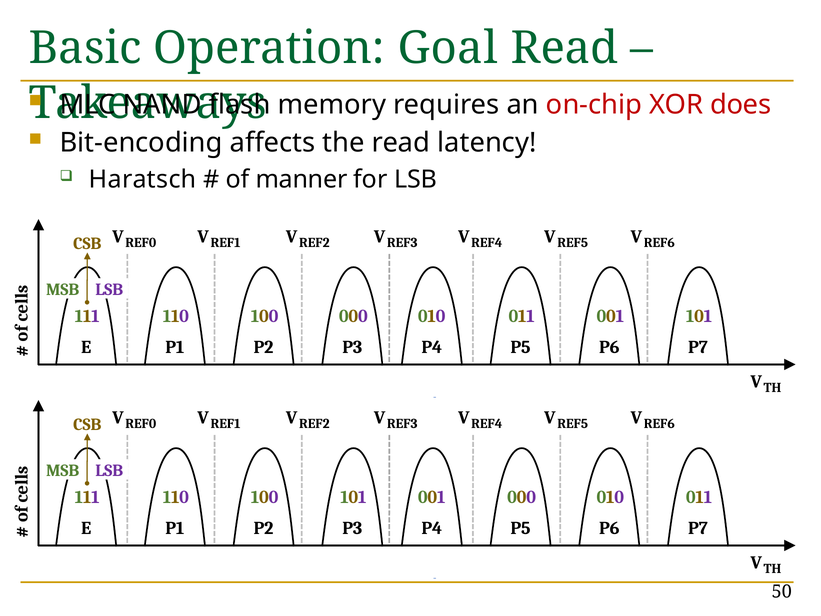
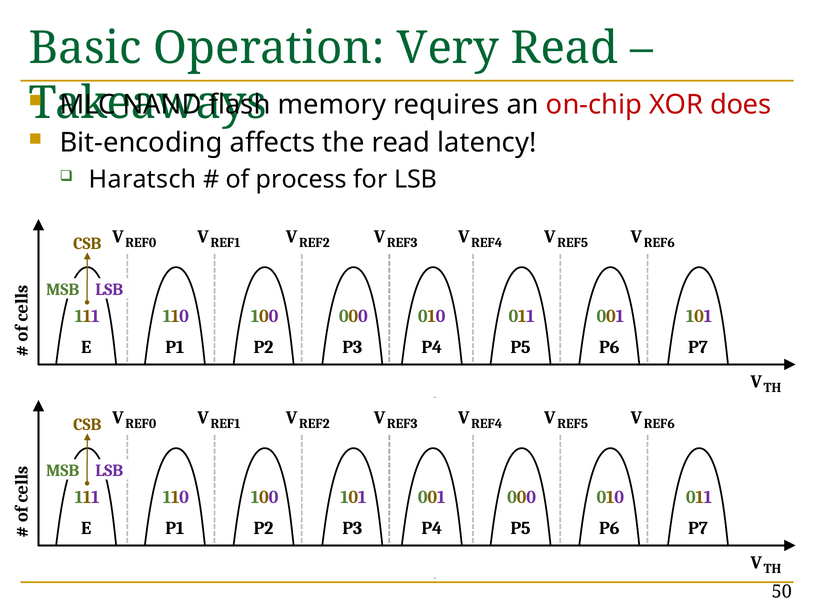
Goal: Goal -> Very
manner: manner -> process
